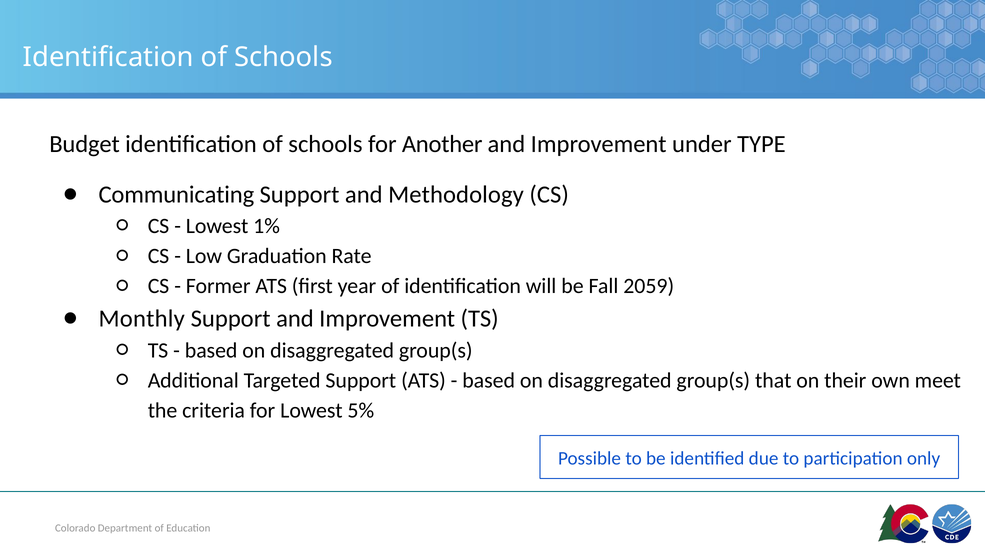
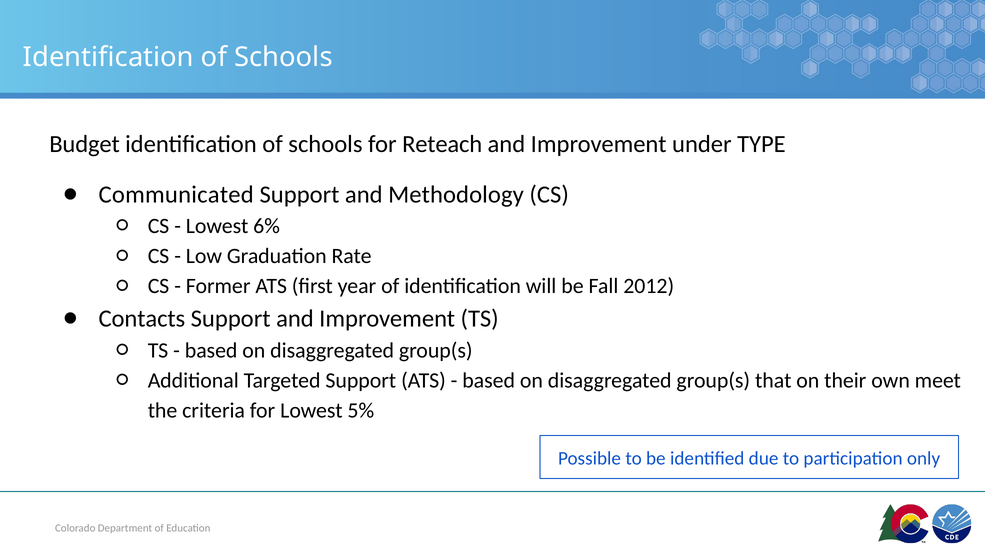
Another: Another -> Reteach
Communicating: Communicating -> Communicated
1%: 1% -> 6%
2059: 2059 -> 2012
Monthly: Monthly -> Contacts
